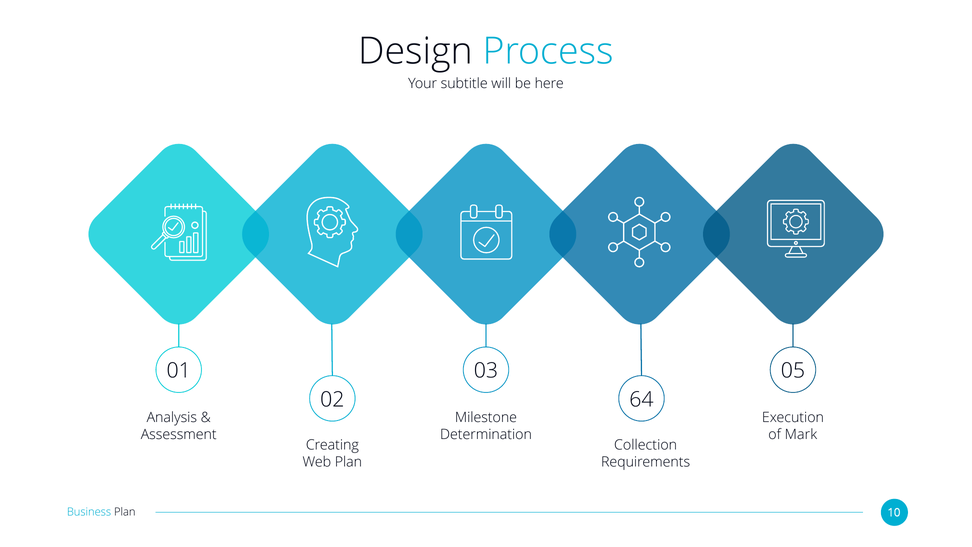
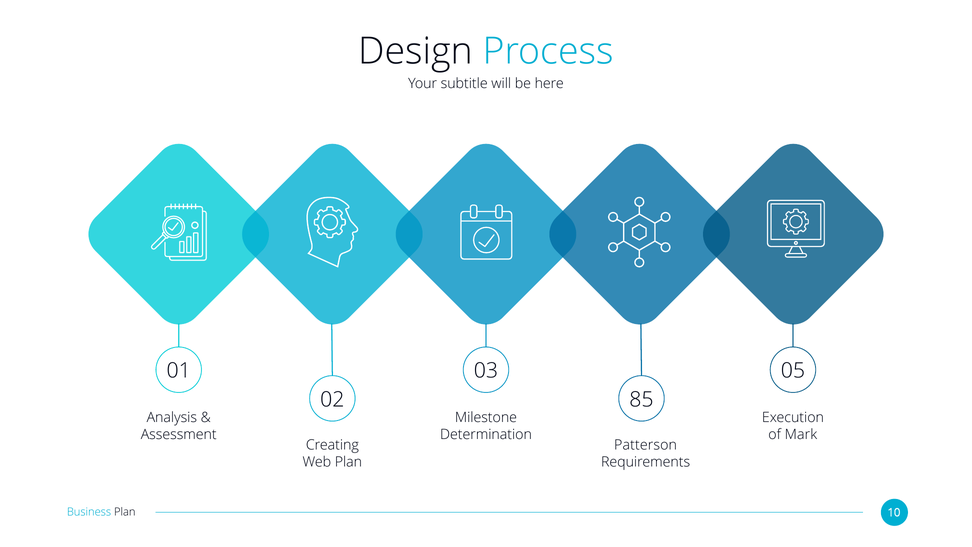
64: 64 -> 85
Collection: Collection -> Patterson
